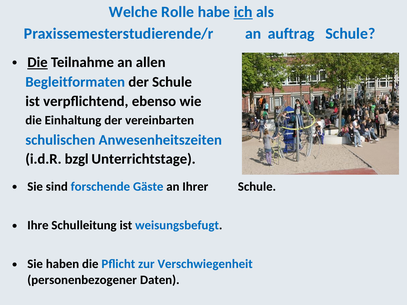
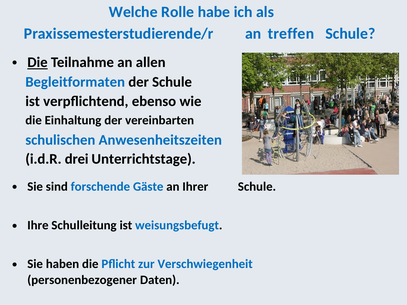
ich underline: present -> none
auftrag: auftrag -> treffen
bzgl: bzgl -> drei
